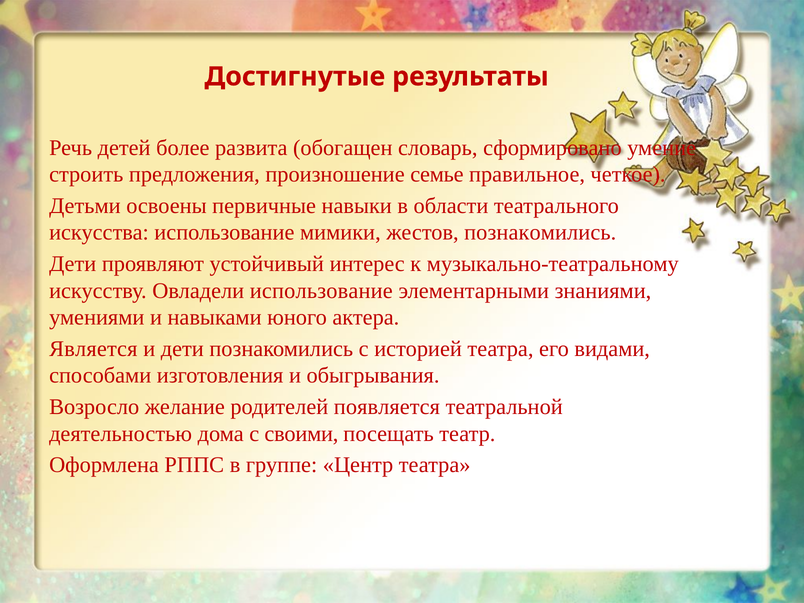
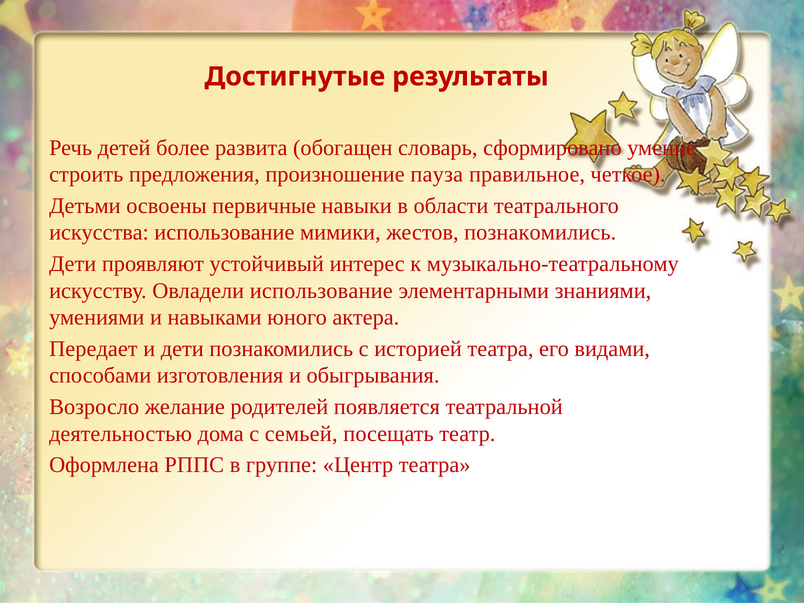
семье: семье -> пауза
Является: Является -> Передает
своими: своими -> семьей
